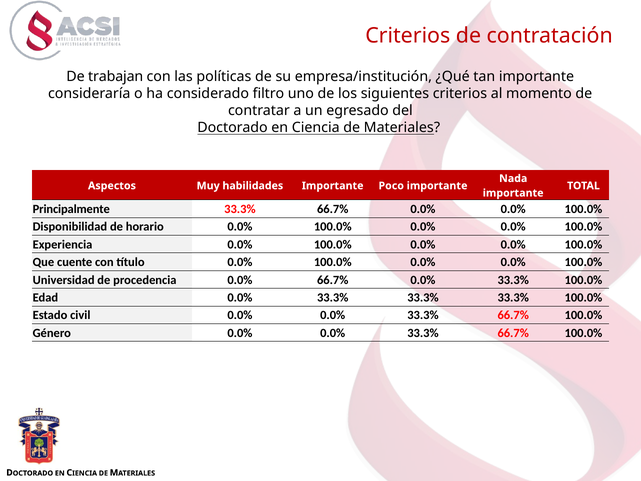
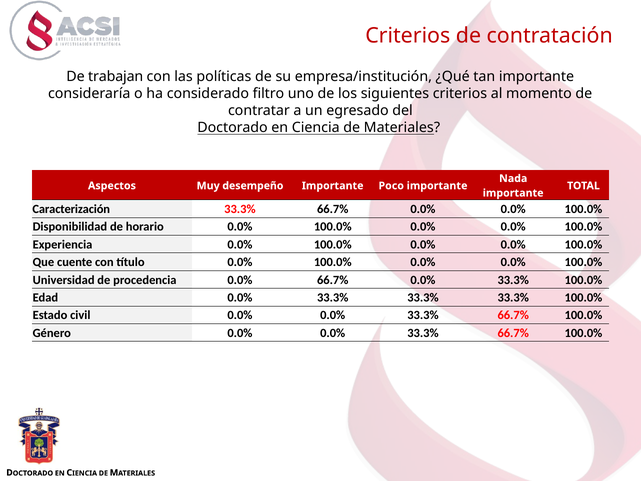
habilidades: habilidades -> desempeño
Principalmente: Principalmente -> Caracterización
